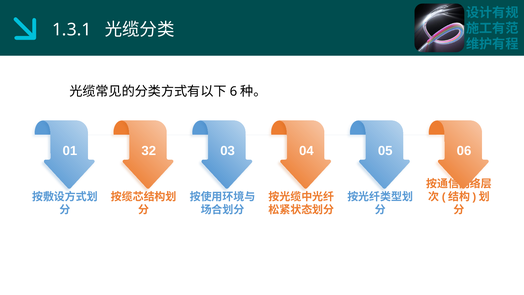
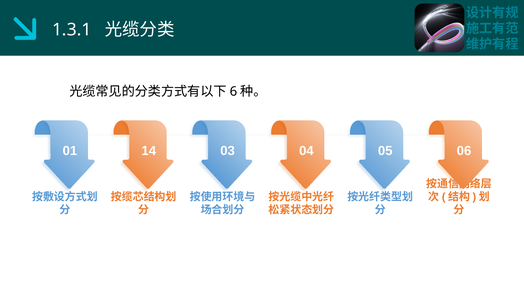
32: 32 -> 14
